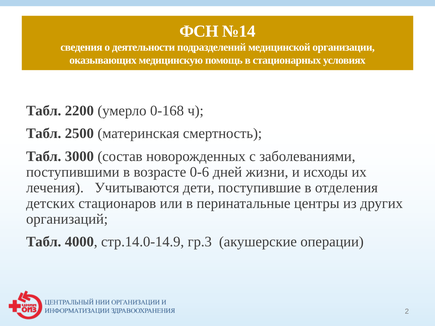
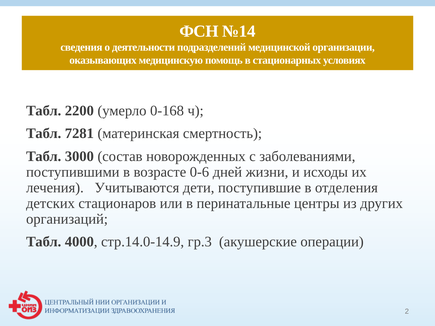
2500: 2500 -> 7281
